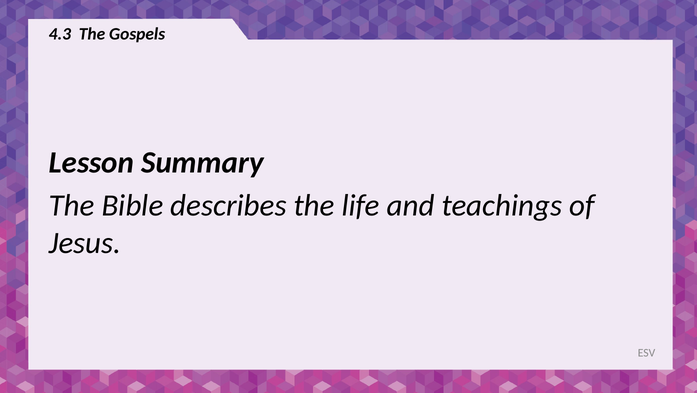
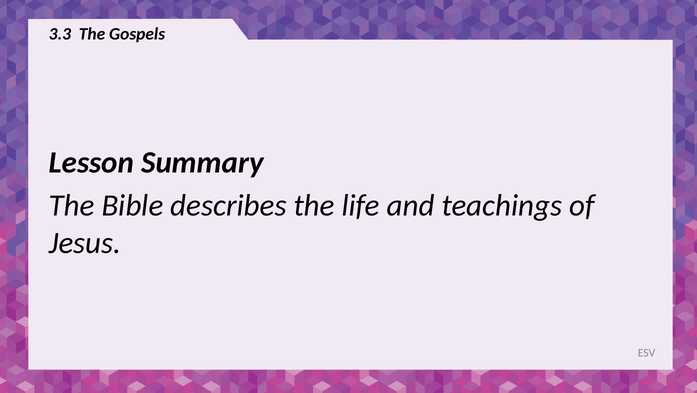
4.3: 4.3 -> 3.3
